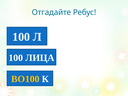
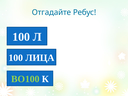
ВО100 colour: yellow -> light green
